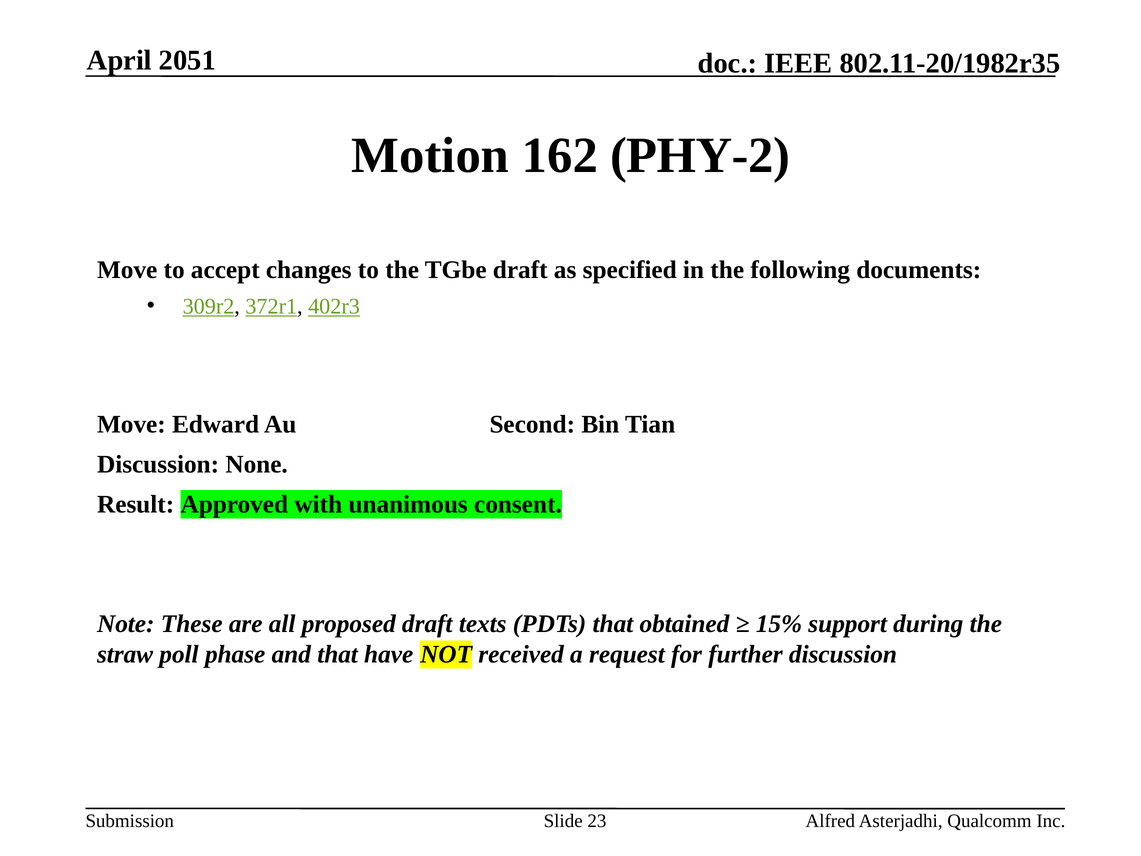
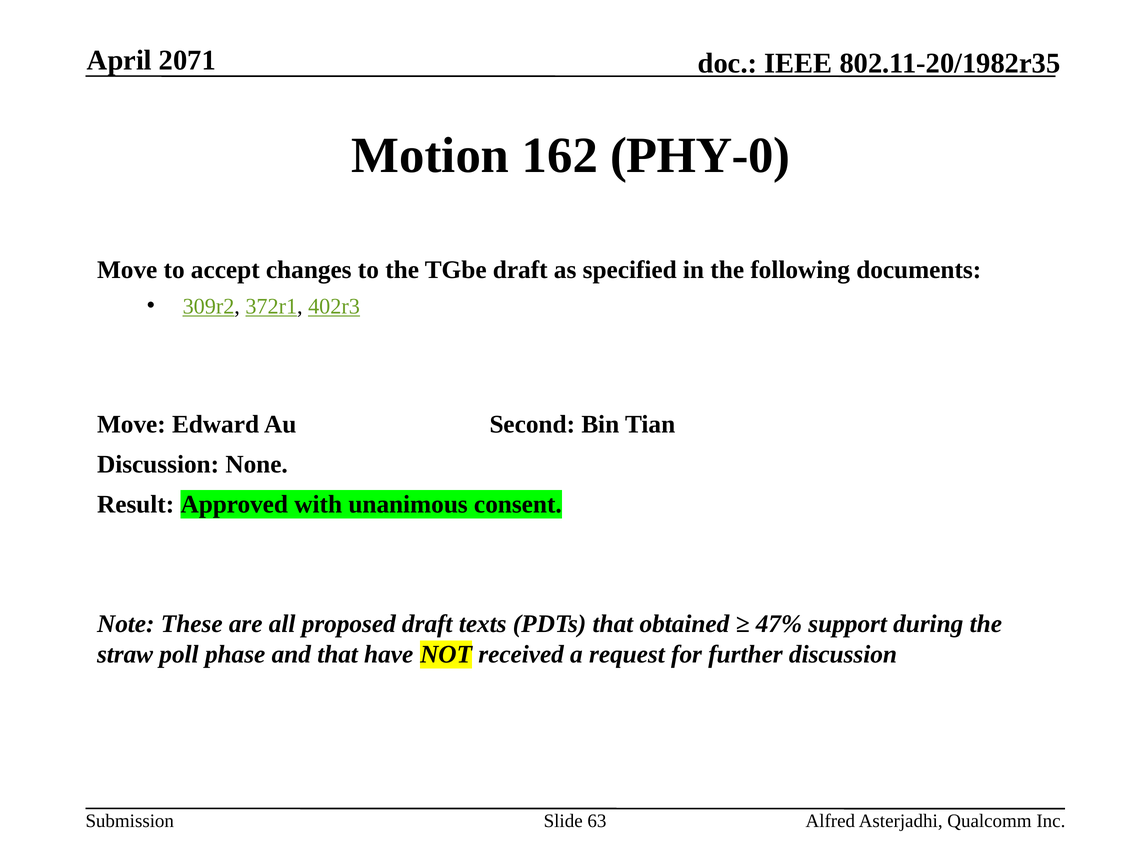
2051: 2051 -> 2071
PHY-2: PHY-2 -> PHY-0
15%: 15% -> 47%
23: 23 -> 63
